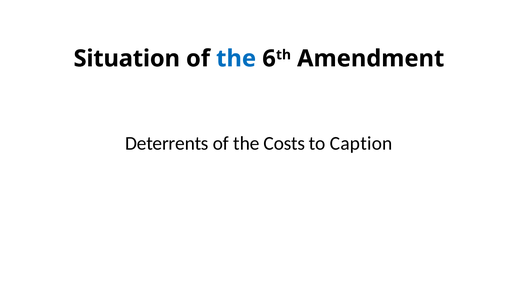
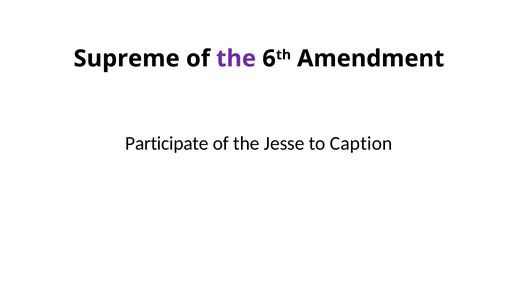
Situation: Situation -> Supreme
the at (236, 58) colour: blue -> purple
Deterrents: Deterrents -> Participate
Costs: Costs -> Jesse
